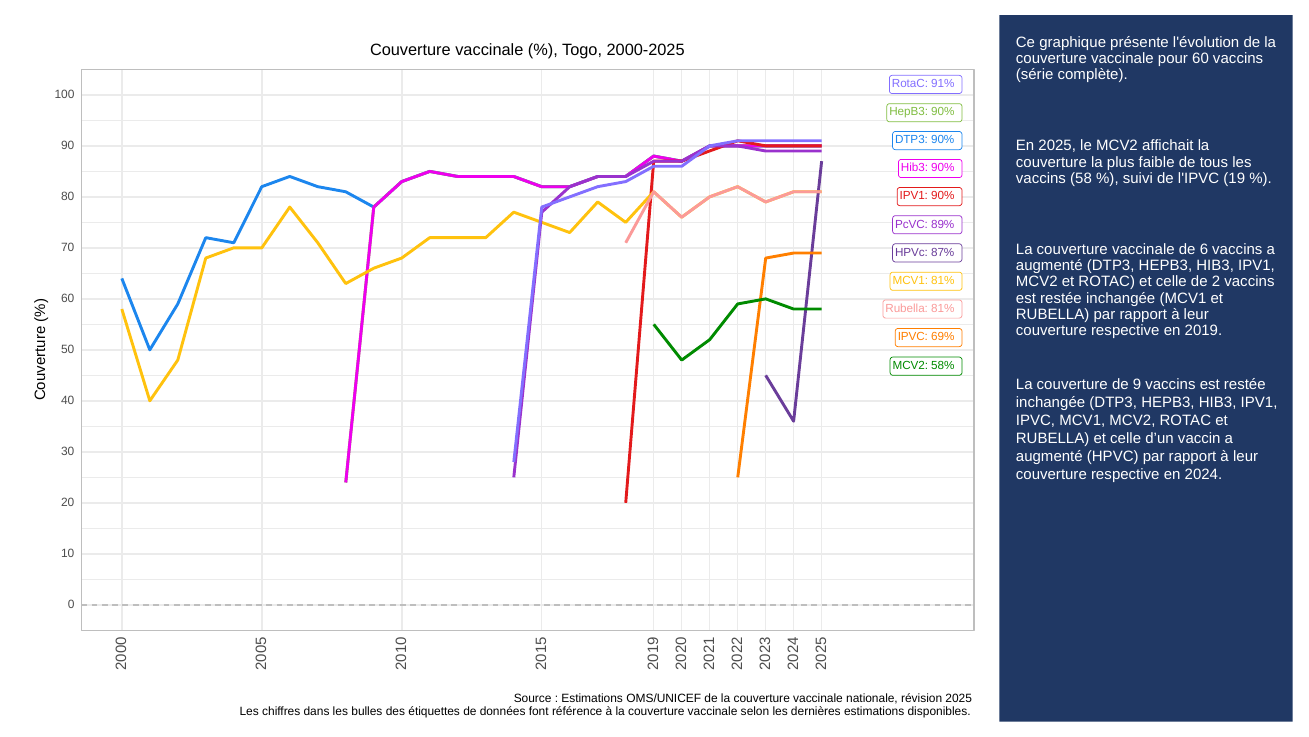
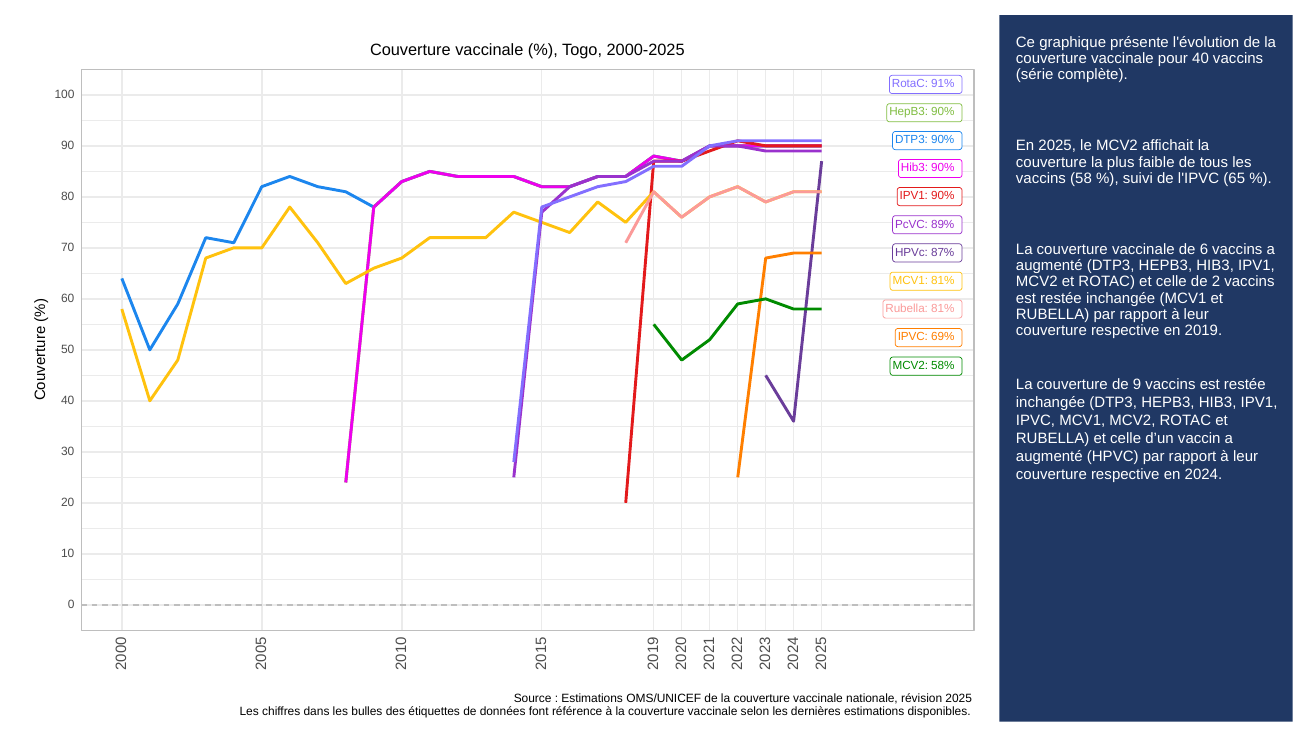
pour 60: 60 -> 40
19: 19 -> 65
